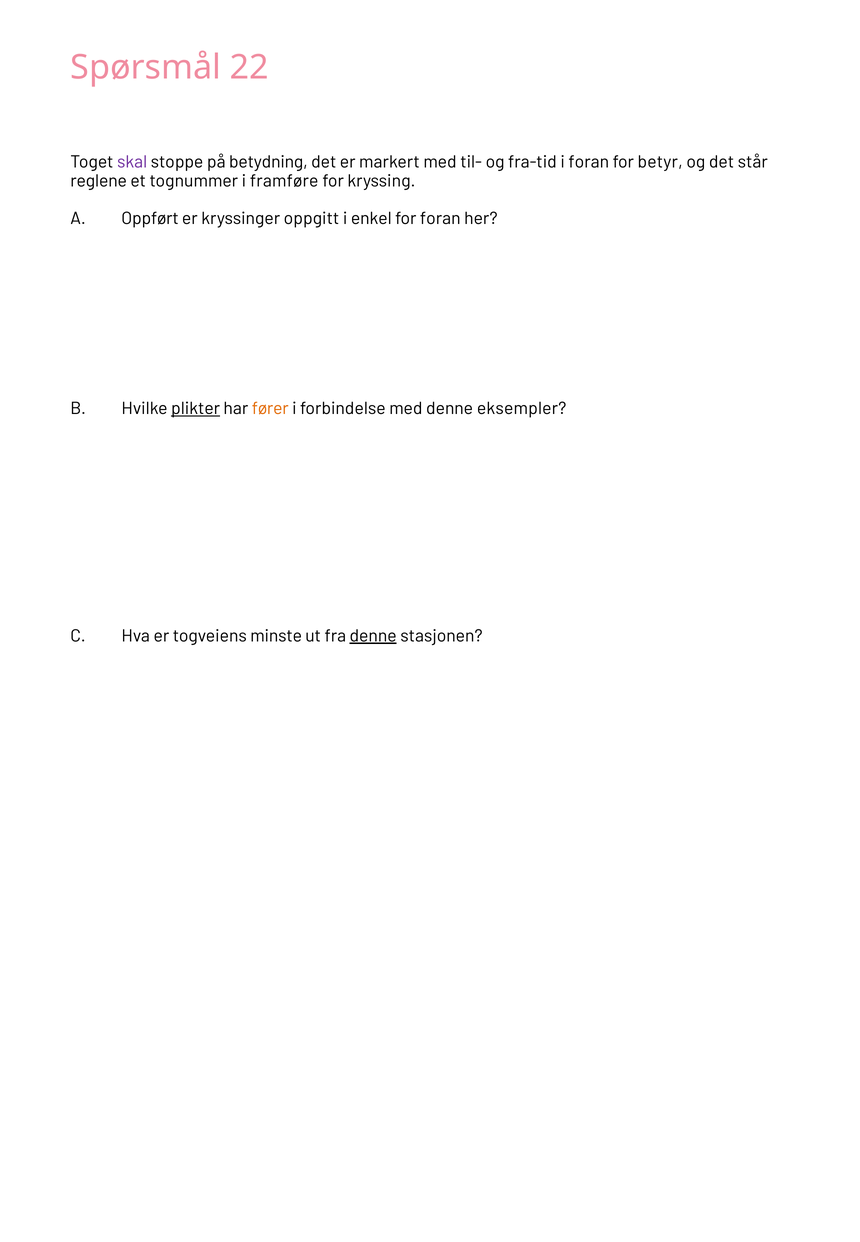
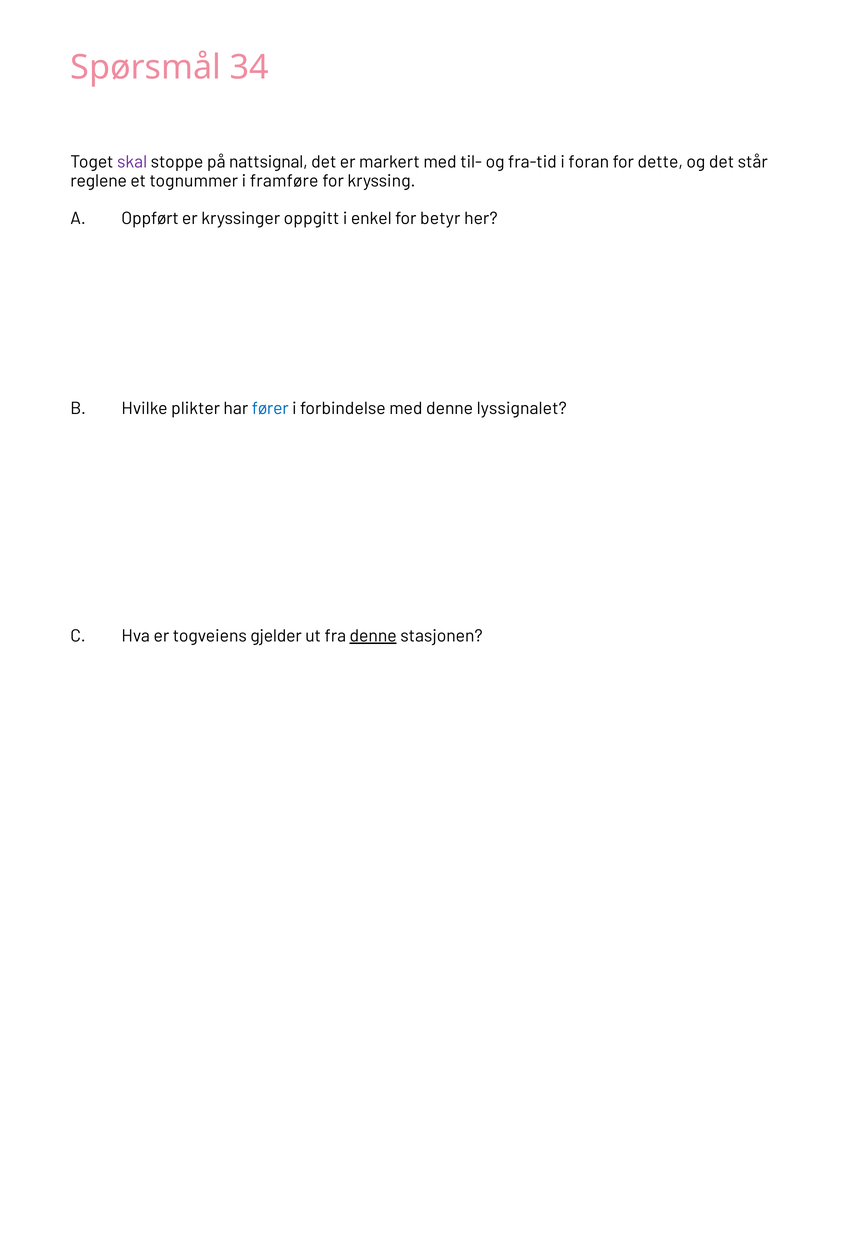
22: 22 -> 34
betydning: betydning -> nattsignal
betyr: betyr -> dette
for foran: foran -> betyr
plikter underline: present -> none
fører colour: orange -> blue
eksempler: eksempler -> lyssignalet
minste: minste -> gjelder
